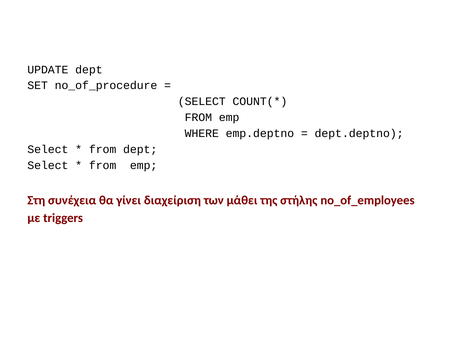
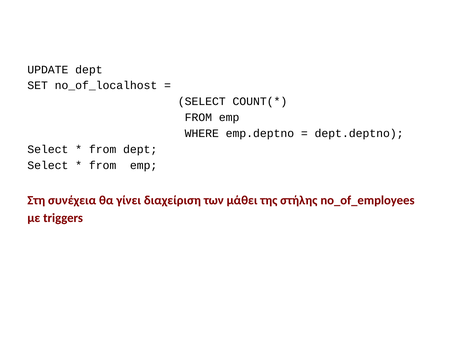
no_of_procedure: no_of_procedure -> no_of_localhost
